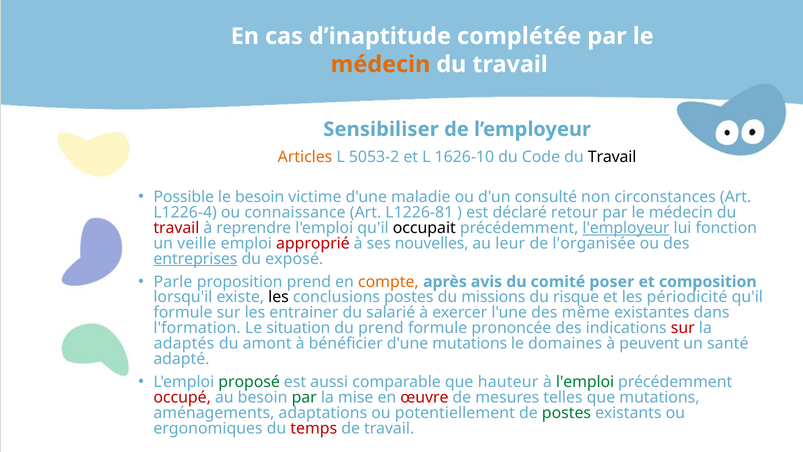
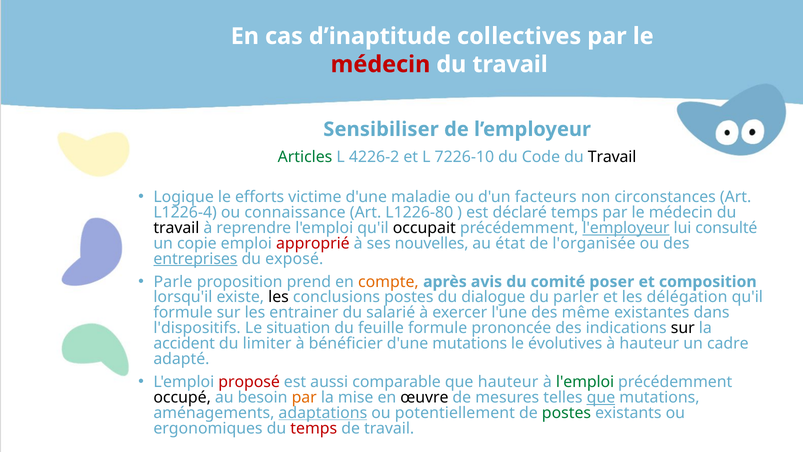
complétée: complétée -> collectives
médecin at (380, 64) colour: orange -> red
Articles colour: orange -> green
5053-2: 5053-2 -> 4226-2
1626-10: 1626-10 -> 7226-10
Possible: Possible -> Logique
le besoin: besoin -> efforts
consulté: consulté -> facteurs
L1226-81: L1226-81 -> L1226-80
déclaré retour: retour -> temps
travail at (176, 228) colour: red -> black
fonction: fonction -> consulté
veille: veille -> copie
leur: leur -> état
missions: missions -> dialogue
risque: risque -> parler
périodicité: périodicité -> délégation
l'formation: l'formation -> l'dispositifs
du prend: prend -> feuille
sur at (683, 328) colour: red -> black
adaptés: adaptés -> accident
amont: amont -> limiter
domaines: domaines -> évolutives
à peuvent: peuvent -> hauteur
santé: santé -> cadre
proposé colour: green -> red
occupé colour: red -> black
par at (304, 397) colour: green -> orange
œuvre colour: red -> black
que at (601, 397) underline: none -> present
adaptations underline: none -> present
